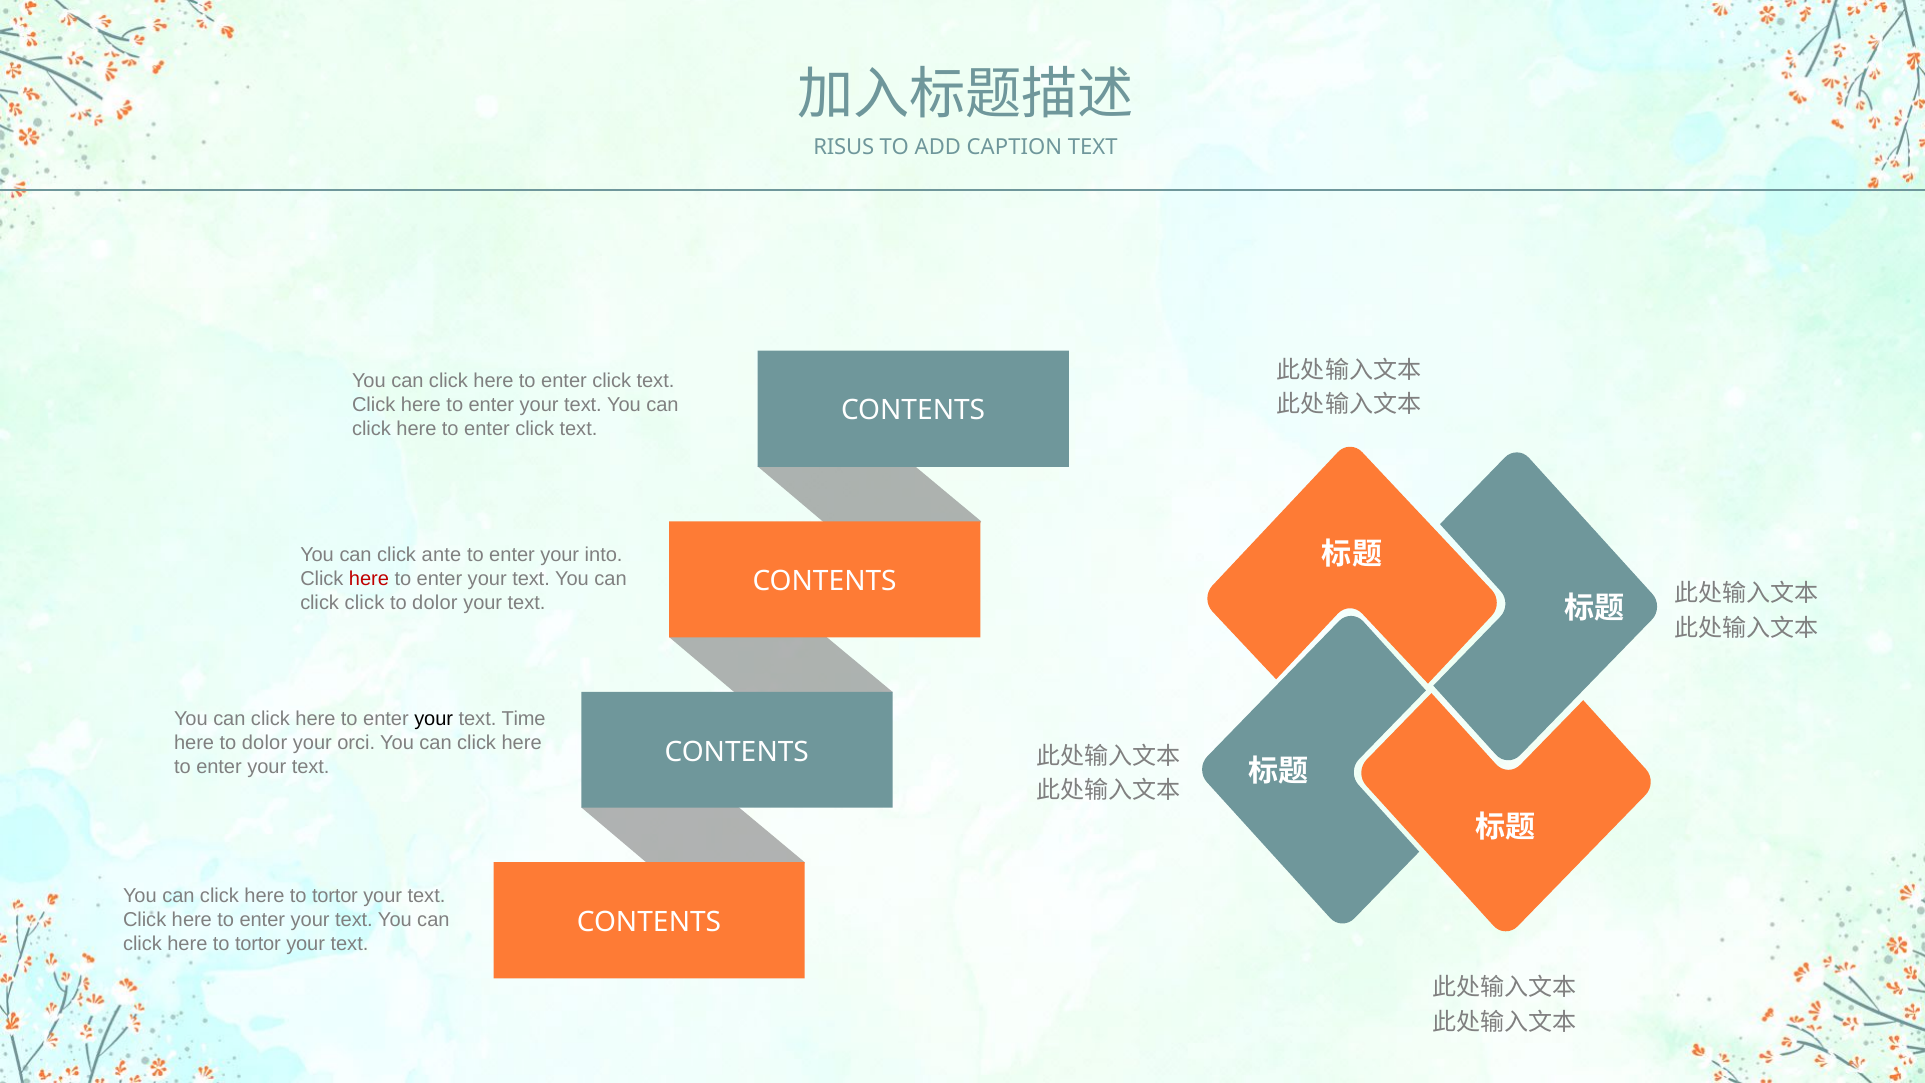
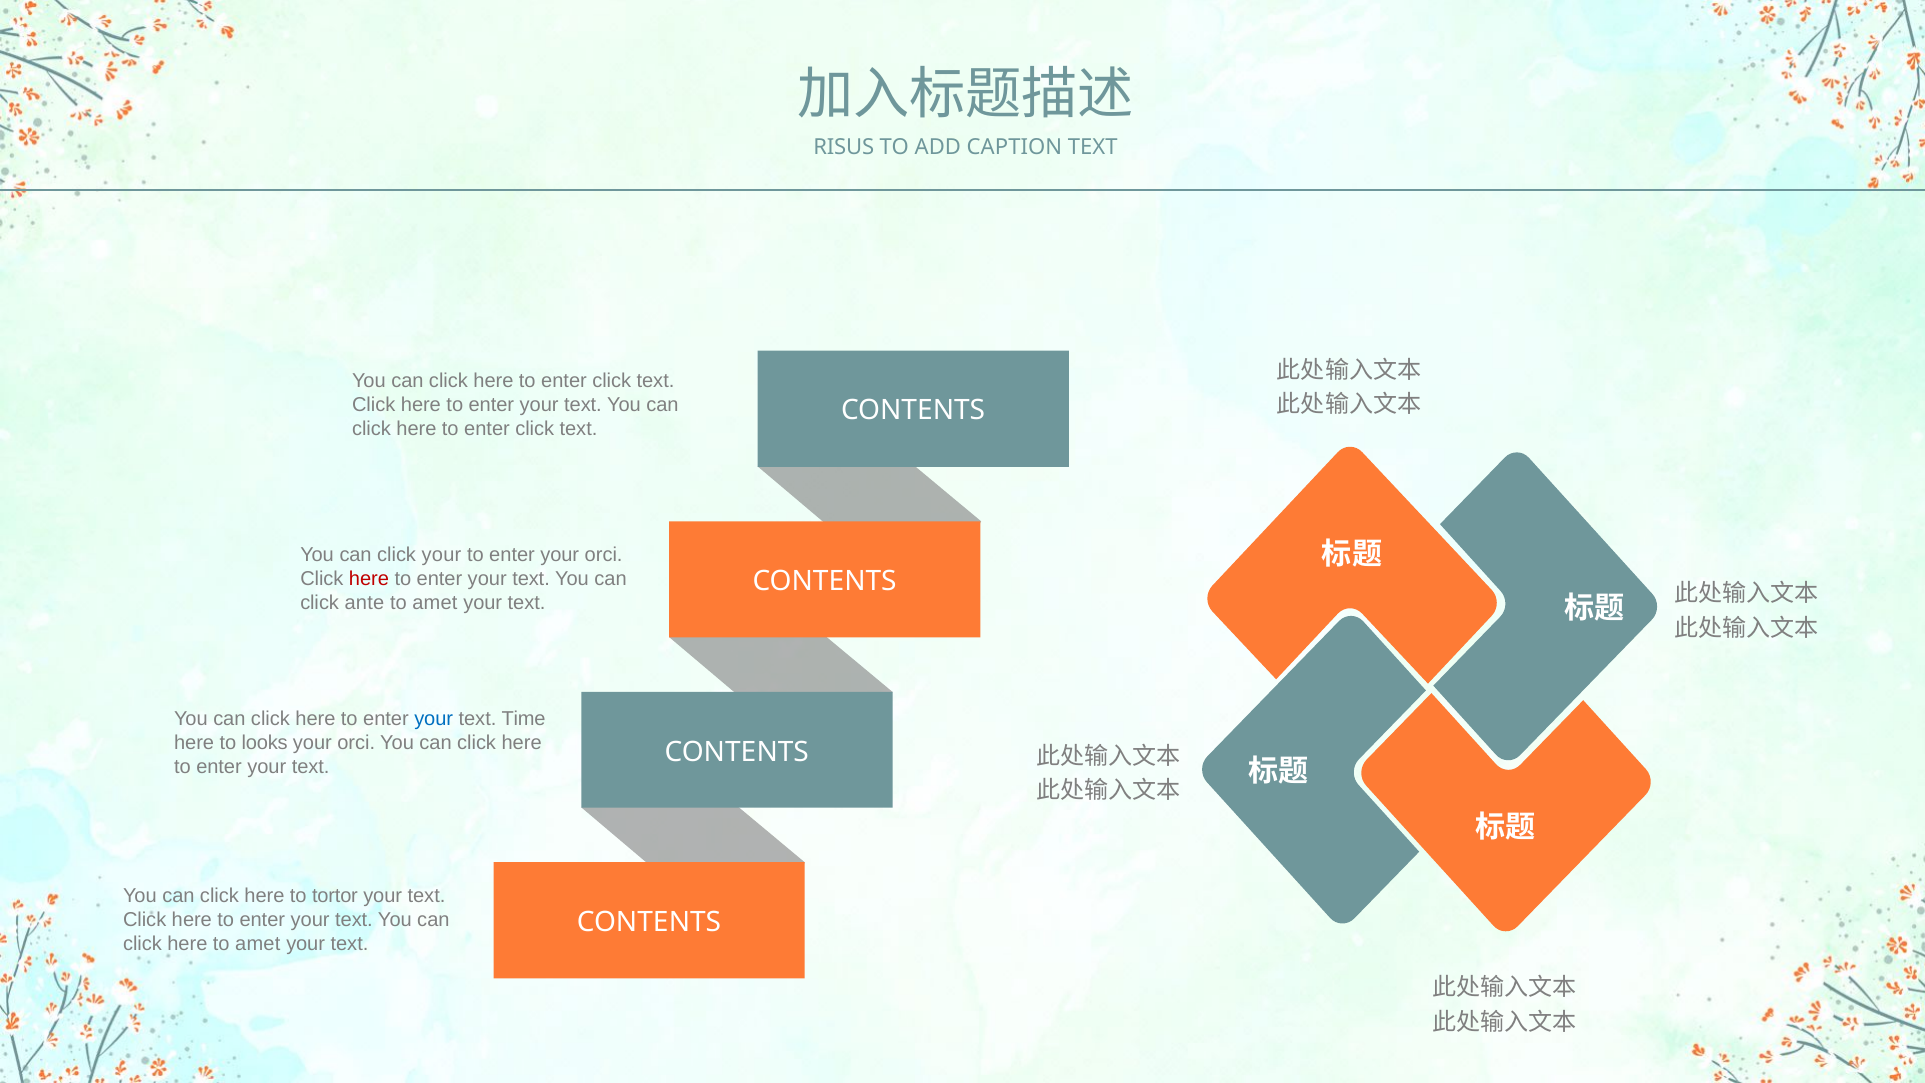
click ante: ante -> your
enter your into: into -> orci
click click: click -> ante
dolor at (435, 603): dolor -> amet
your at (434, 719) colour: black -> blue
here to dolor: dolor -> looks
tortor at (258, 944): tortor -> amet
